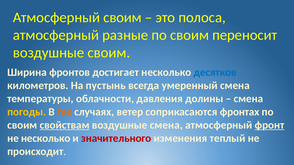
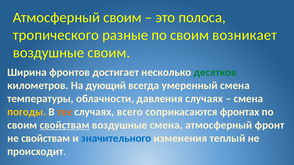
атмосферный at (56, 35): атмосферный -> тропического
переносит: переносит -> возникает
десятков colour: blue -> green
пустынь: пустынь -> дующий
давления долины: долины -> случаях
ветер: ветер -> всего
фронт underline: present -> none
не несколько: несколько -> свойствам
значительного colour: red -> blue
